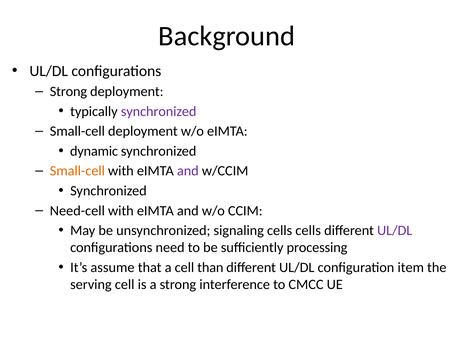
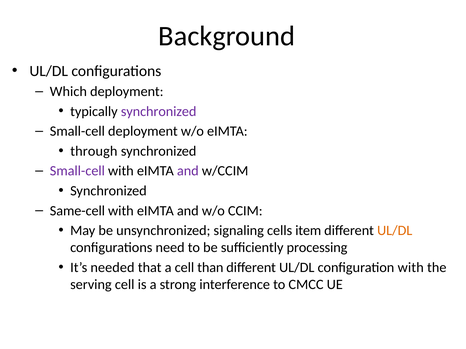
Strong at (68, 92): Strong -> Which
dynamic: dynamic -> through
Small-cell at (77, 171) colour: orange -> purple
Need-cell: Need-cell -> Same-cell
cells cells: cells -> item
UL/DL at (395, 231) colour: purple -> orange
assume: assume -> needed
configuration item: item -> with
